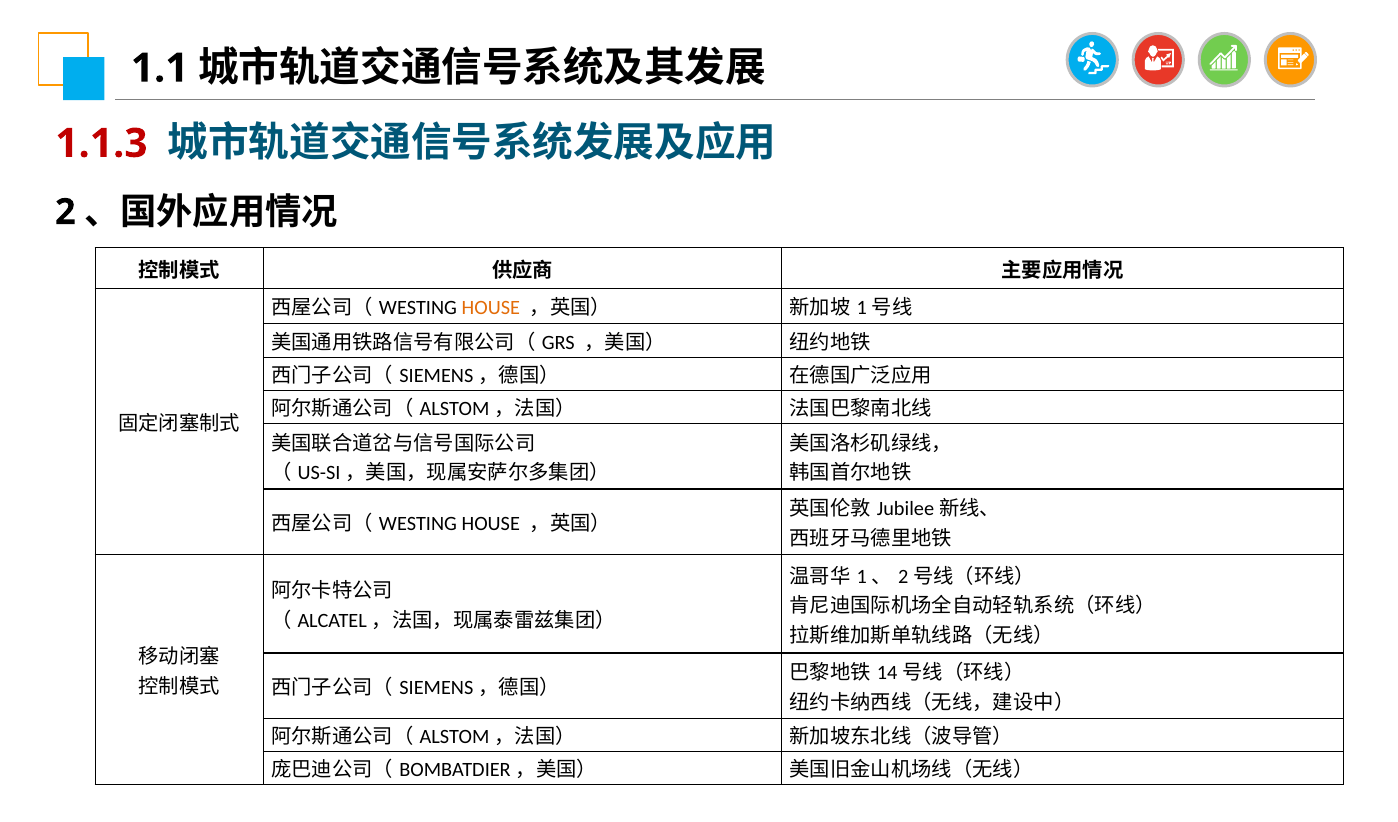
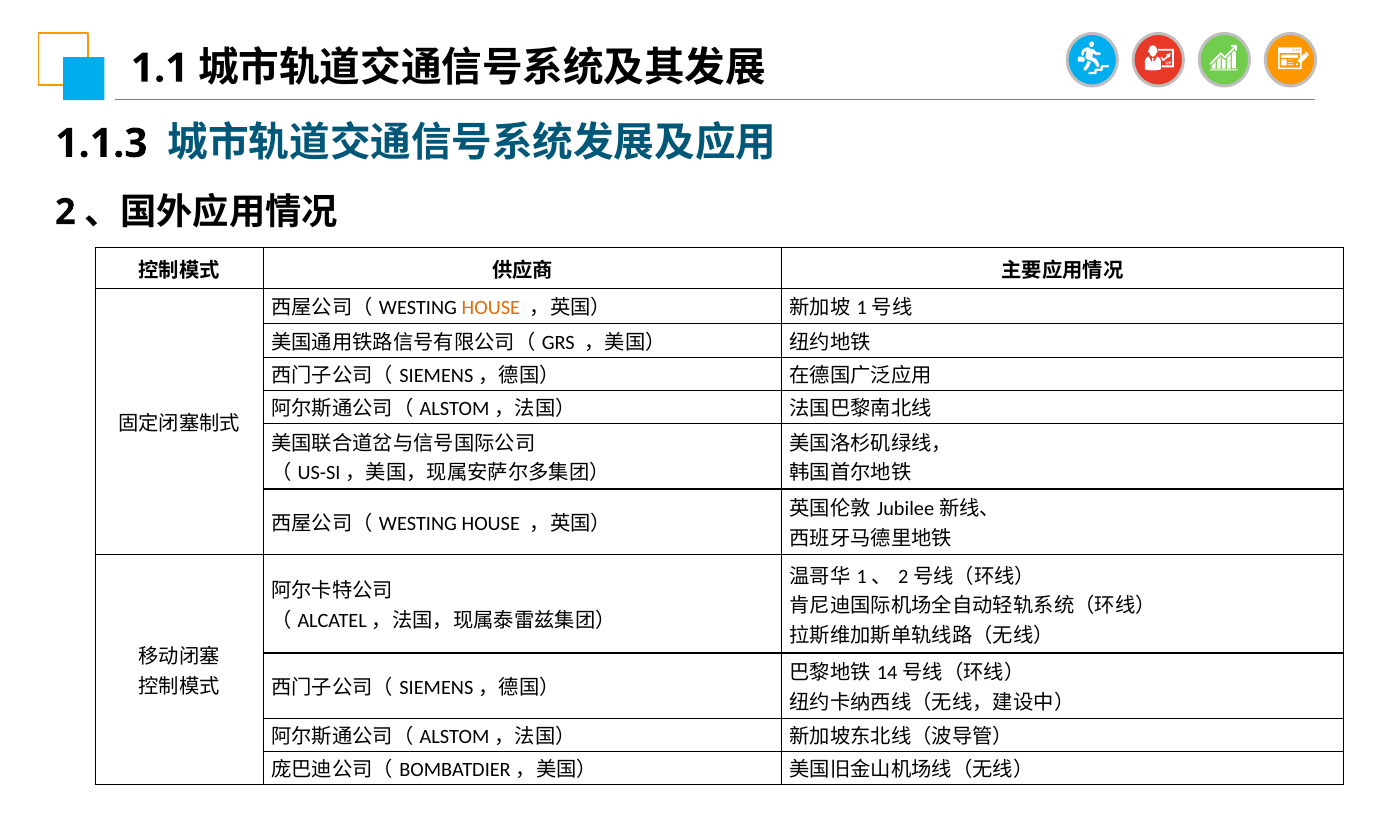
1.1.3 colour: red -> black
